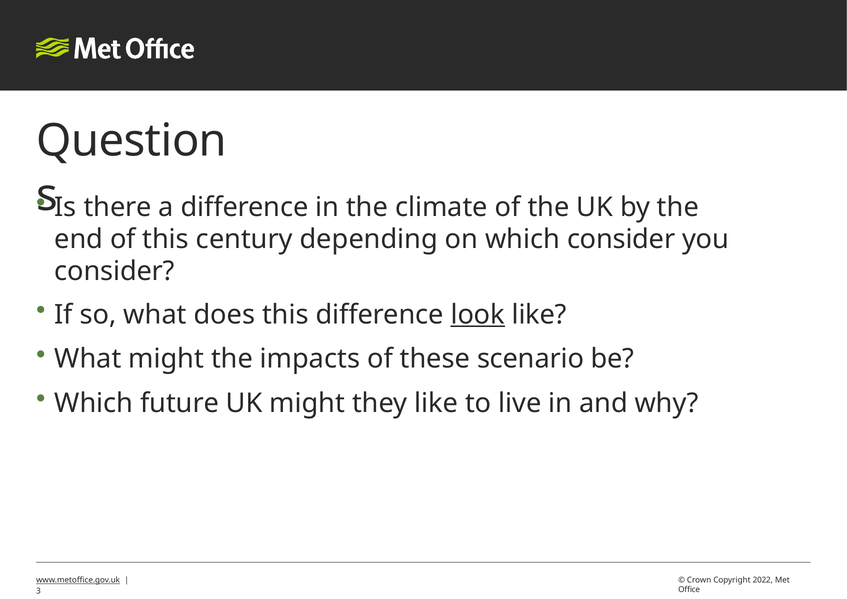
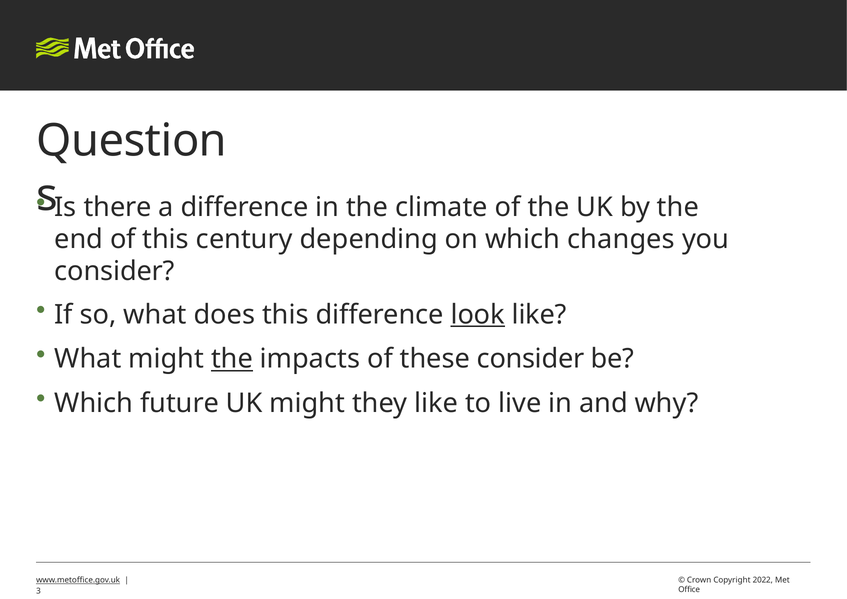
which consider: consider -> changes
the at (232, 359) underline: none -> present
these scenario: scenario -> consider
